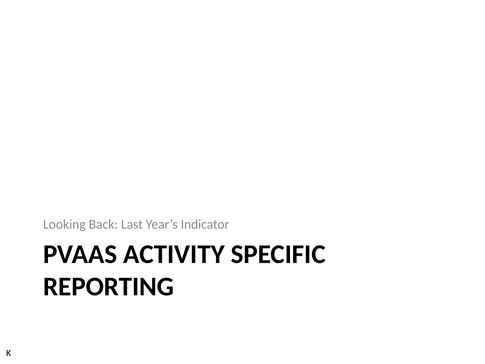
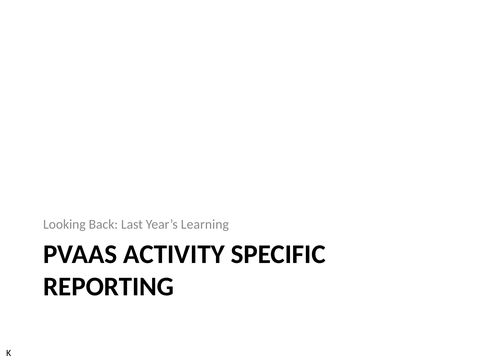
Indicator: Indicator -> Learning
